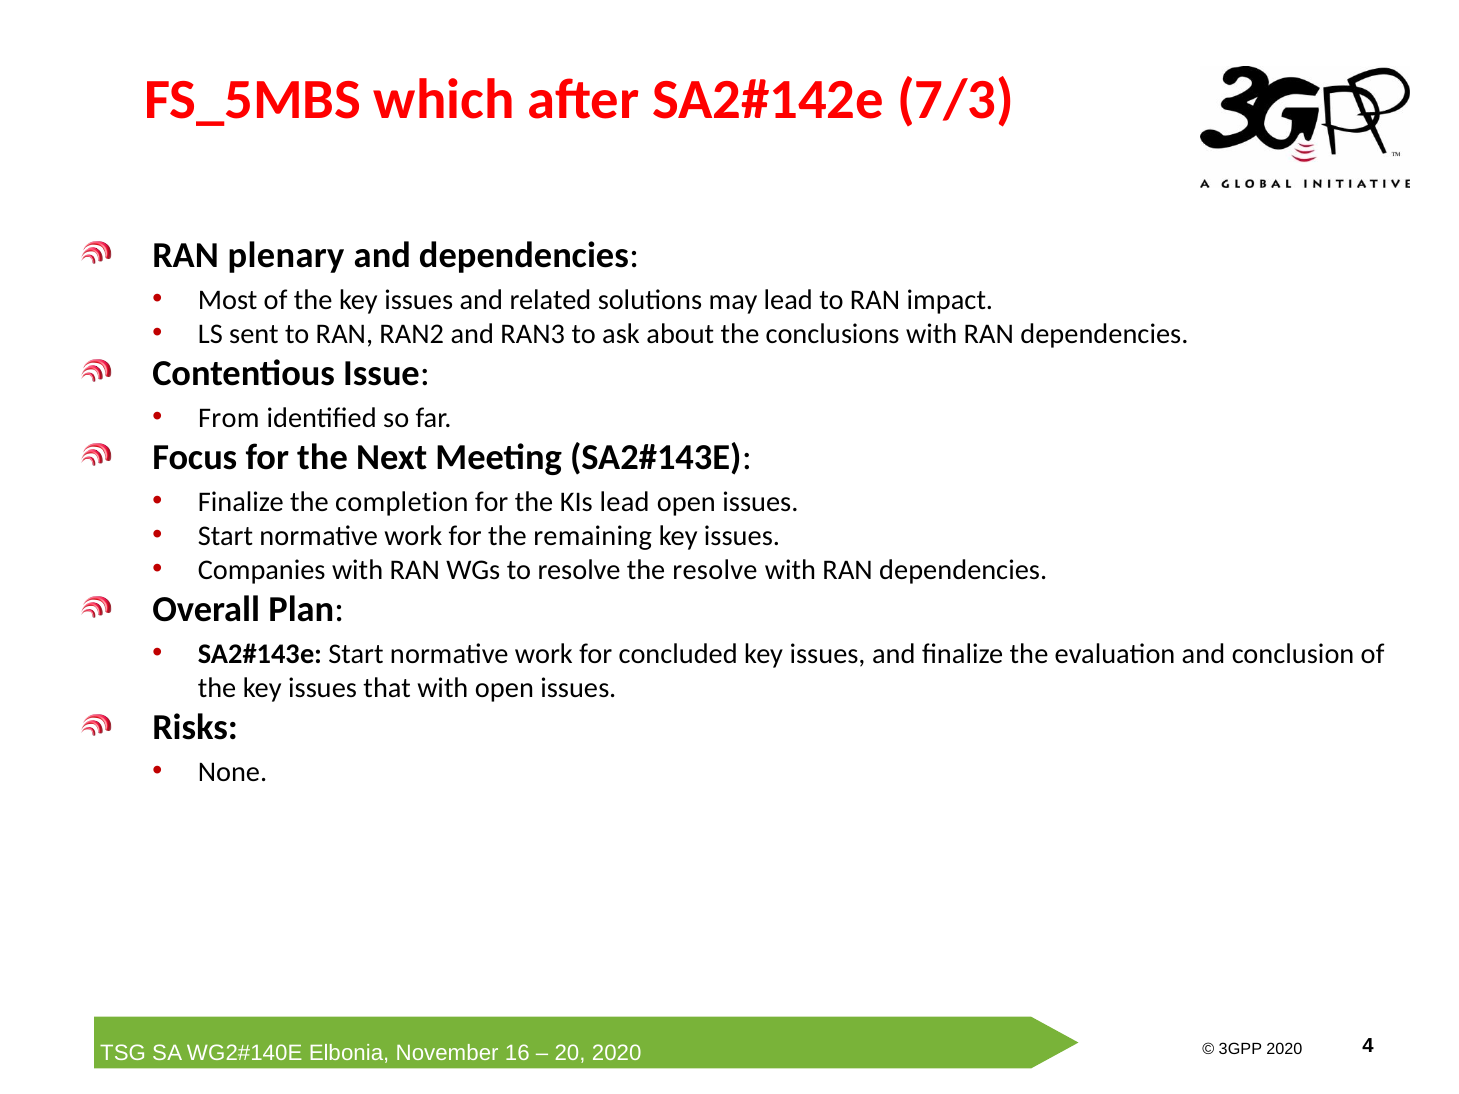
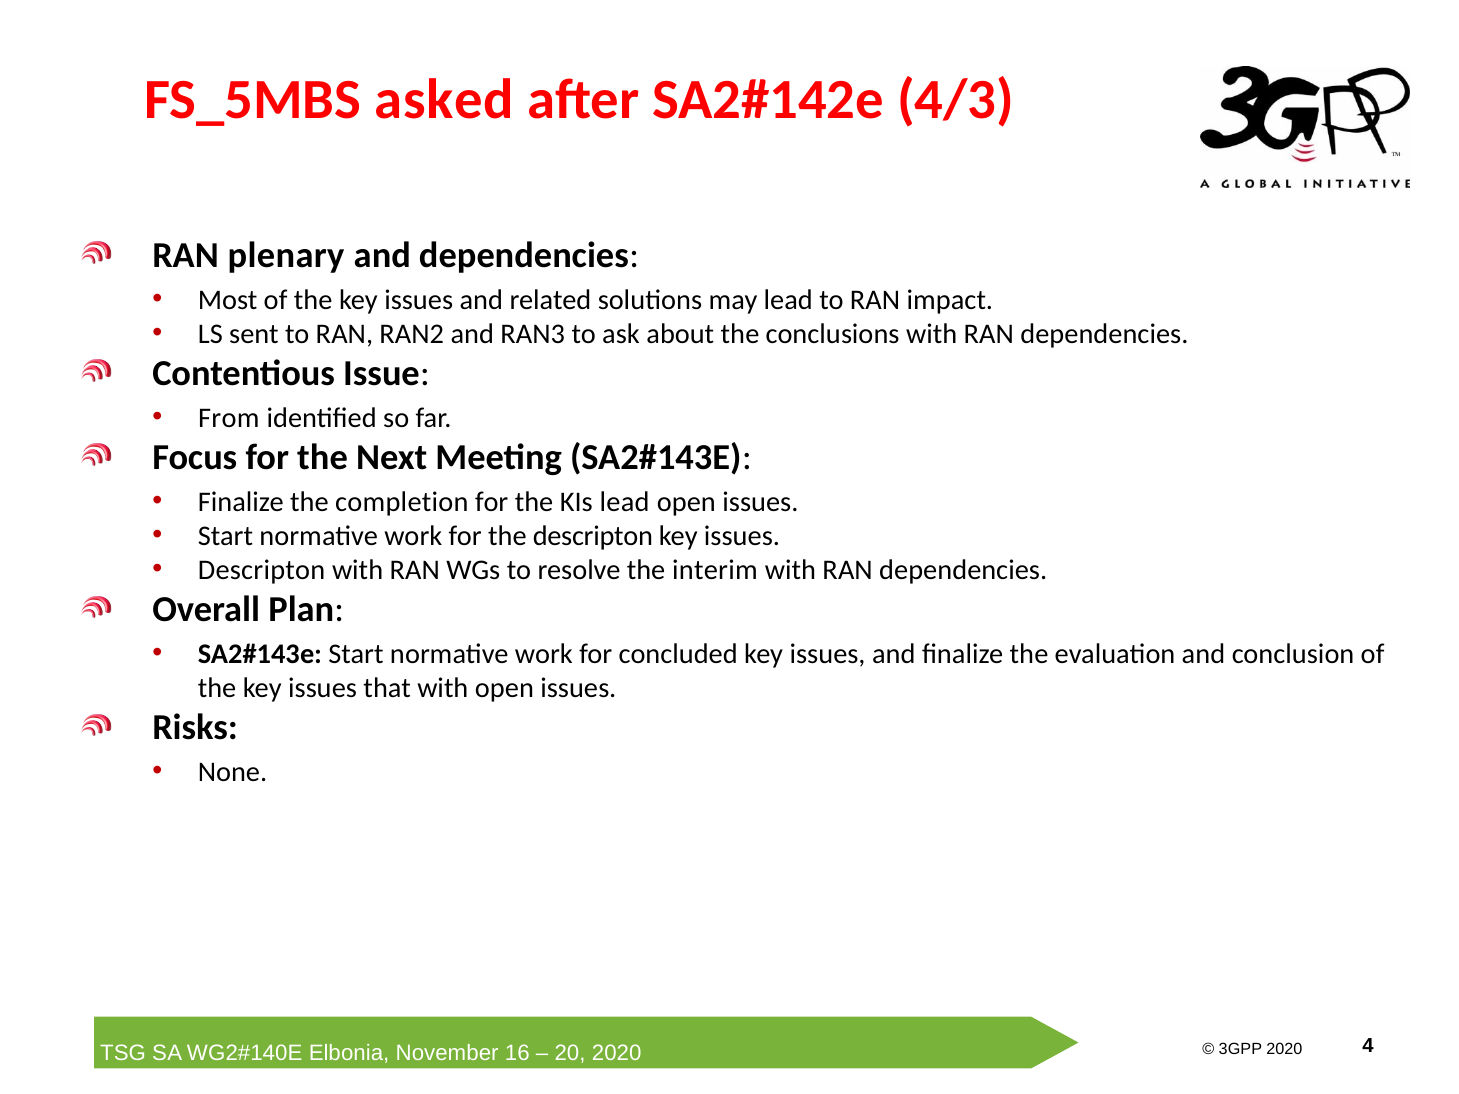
which: which -> asked
7/3: 7/3 -> 4/3
the remaining: remaining -> descripton
Companies at (262, 570): Companies -> Descripton
the resolve: resolve -> interim
